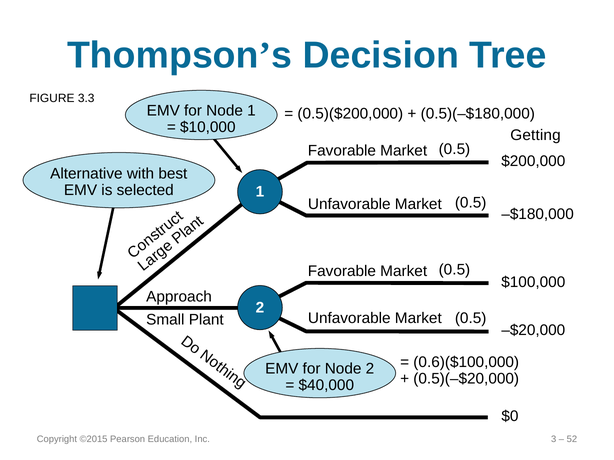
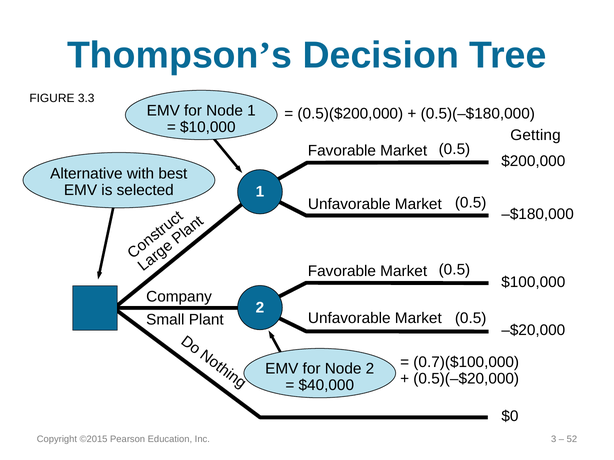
Approach: Approach -> Company
0.6)($100,000: 0.6)($100,000 -> 0.7)($100,000
